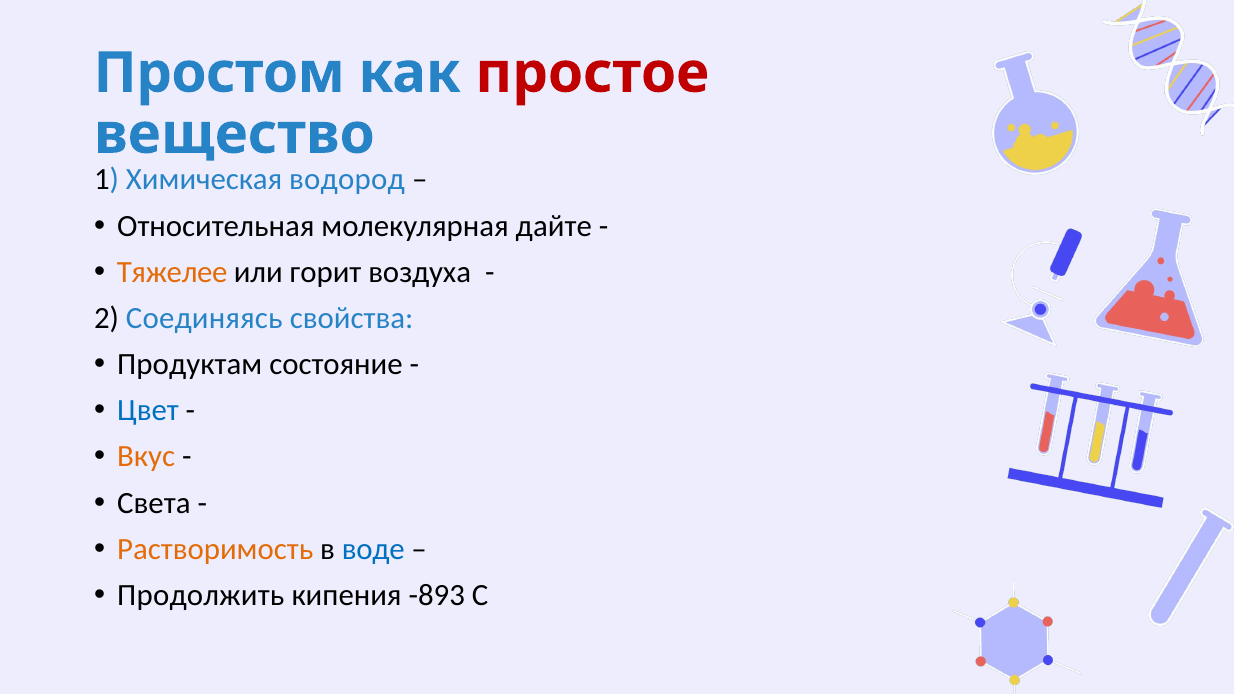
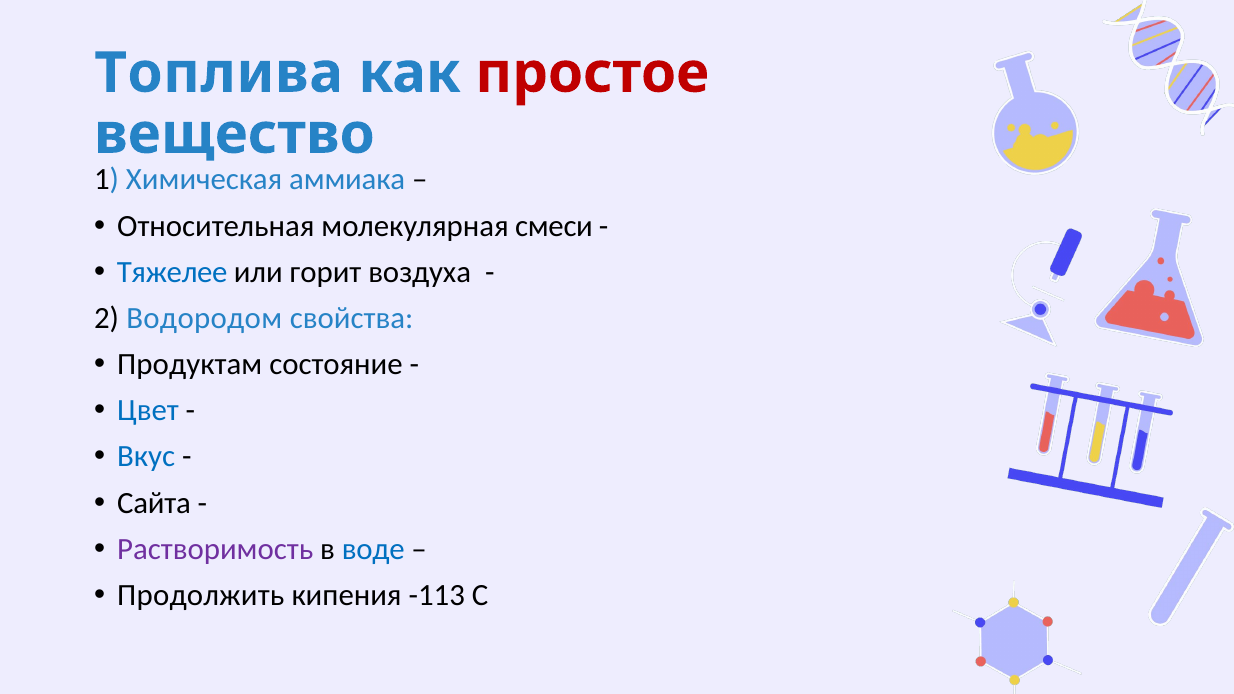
Простом: Простом -> Топлива
водород: водород -> аммиака
дайте: дайте -> смеси
Тяжелее colour: orange -> blue
Соединяясь: Соединяясь -> Водородом
Вкус colour: orange -> blue
Света: Света -> Сайта
Растворимость colour: orange -> purple
-893: -893 -> -113
